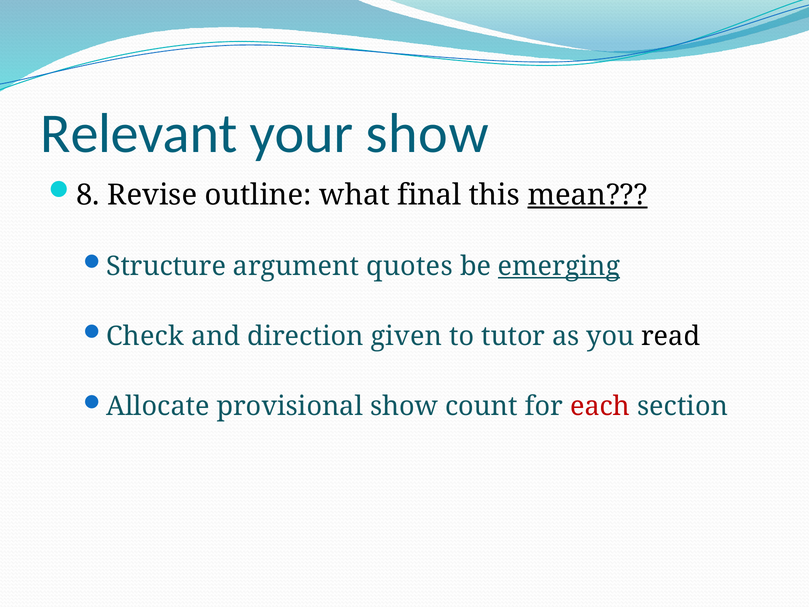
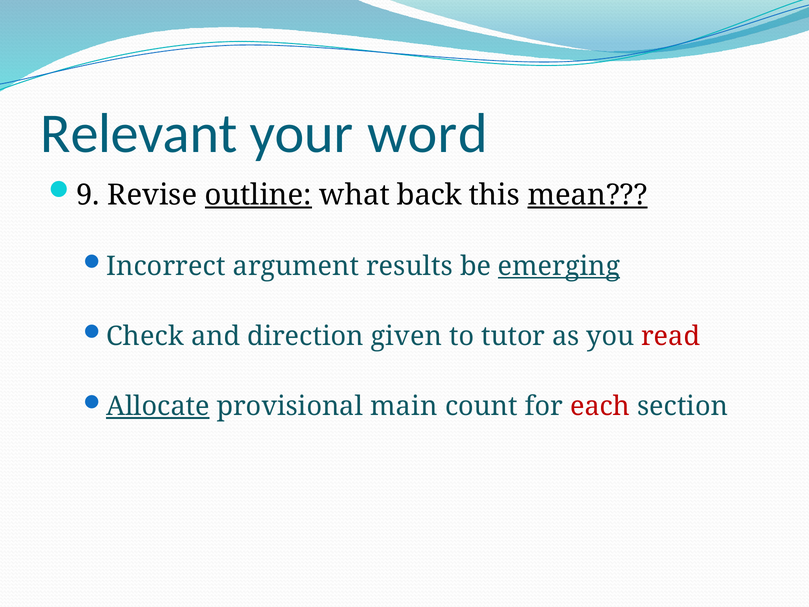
your show: show -> word
8: 8 -> 9
outline underline: none -> present
final: final -> back
Structure: Structure -> Incorrect
quotes: quotes -> results
read colour: black -> red
Allocate underline: none -> present
provisional show: show -> main
